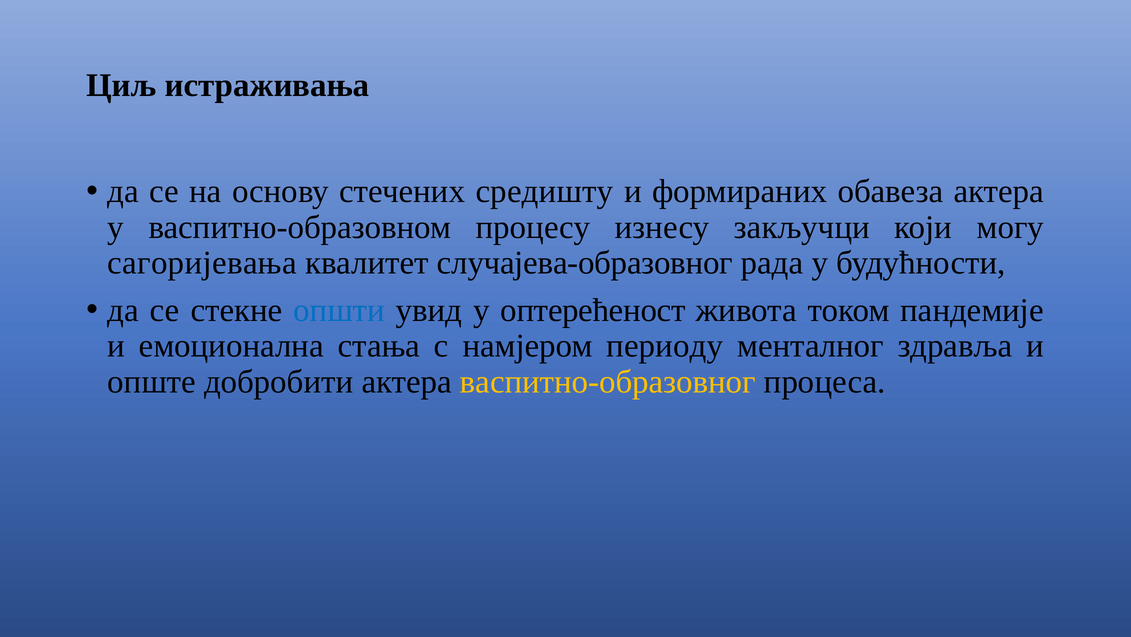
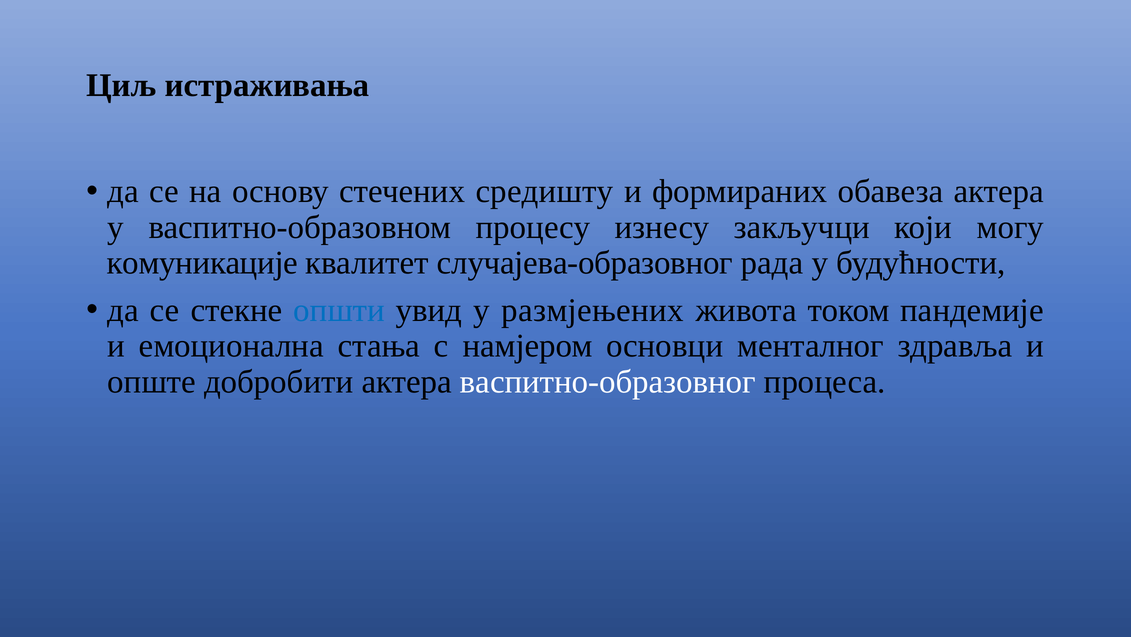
сагоријевања: сагоријевања -> комуникације
оптерећеност: оптерећеност -> размјењених
периоду: периоду -> основци
васпитно-образовног colour: yellow -> white
